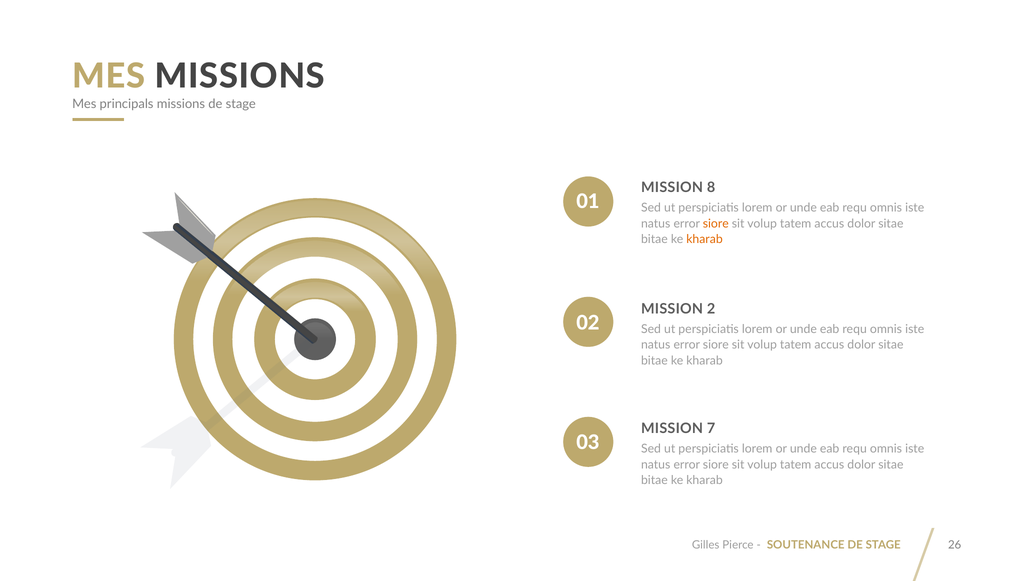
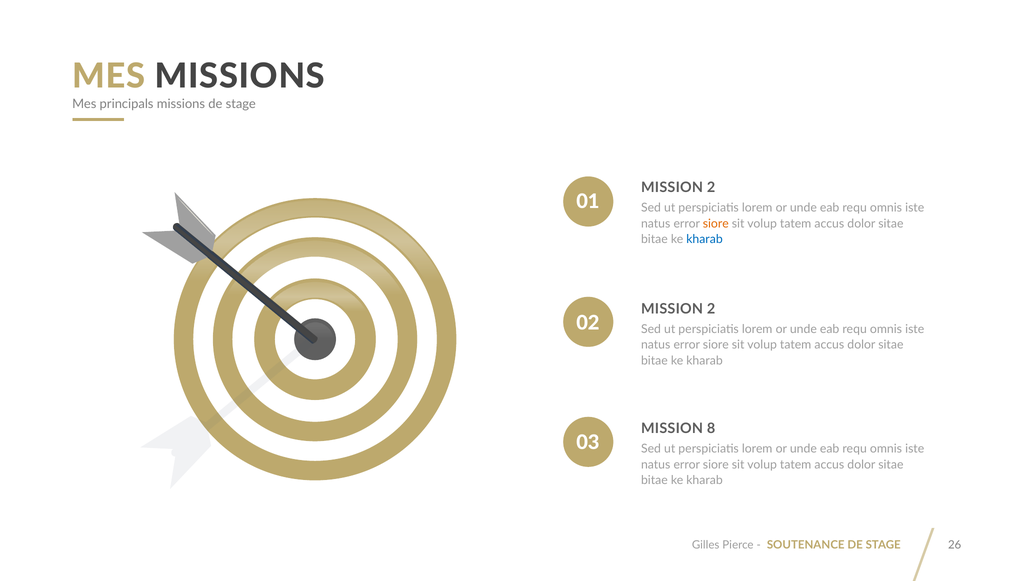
8 at (711, 188): 8 -> 2
kharab at (704, 240) colour: orange -> blue
7: 7 -> 8
